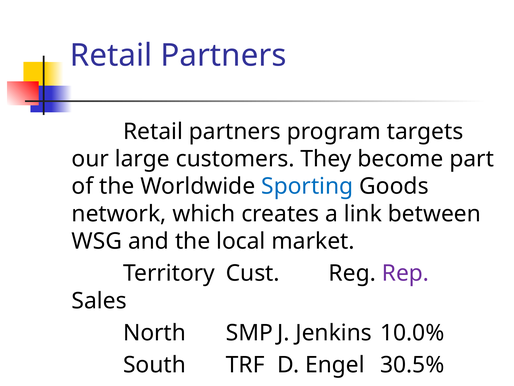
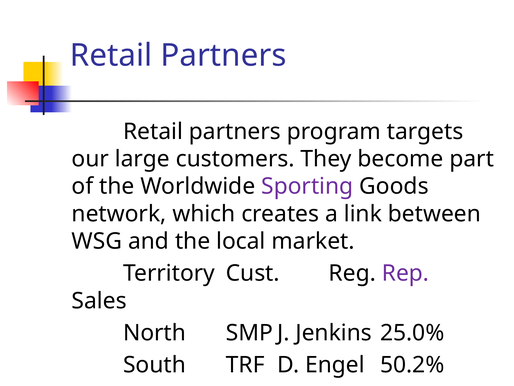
Sporting colour: blue -> purple
10.0%: 10.0% -> 25.0%
30.5%: 30.5% -> 50.2%
